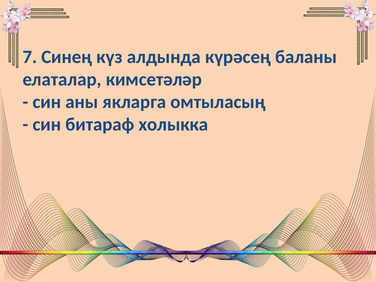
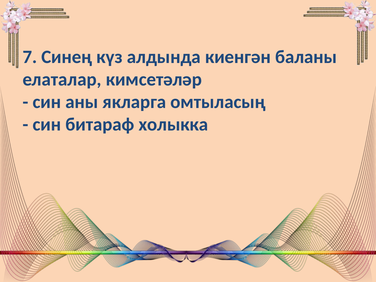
күрәсең: күрәсең -> киенгән
